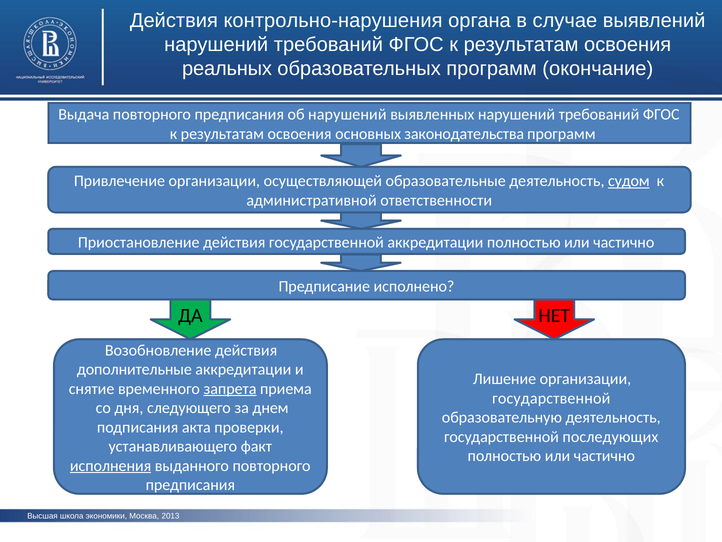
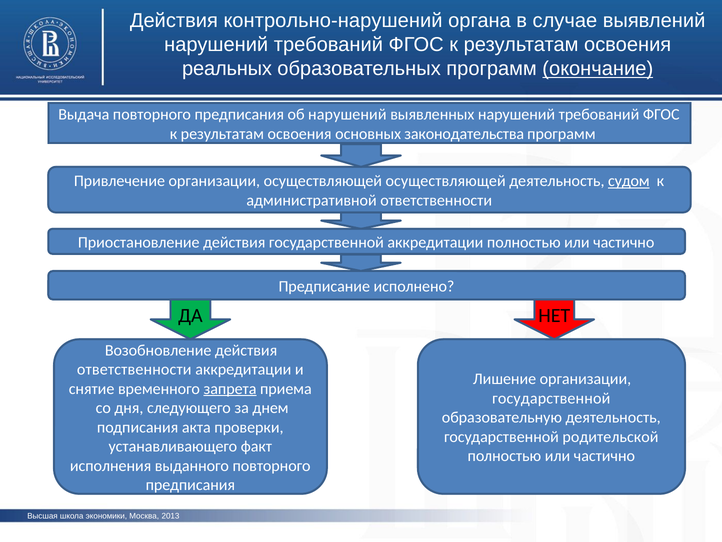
контрольно-нарушения: контрольно-нарушения -> контрольно-нарушений
окончание underline: none -> present
осуществляющей образовательные: образовательные -> осуществляющей
дополнительные at (134, 369): дополнительные -> ответственности
последующих: последующих -> родительской
исполнения underline: present -> none
